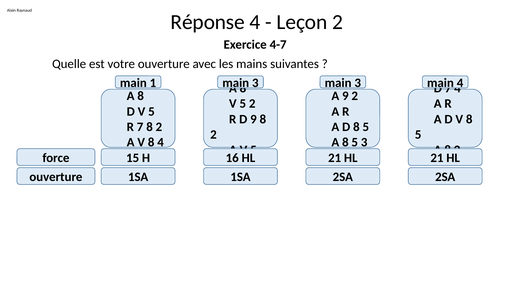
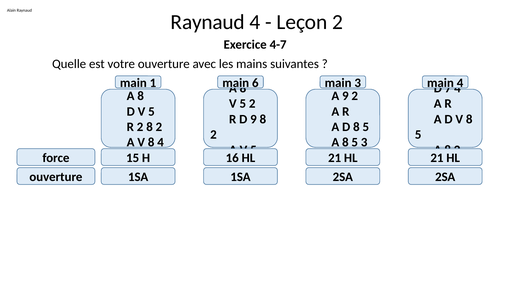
Réponse at (208, 22): Réponse -> Raynaud
3 at (255, 83): 3 -> 6
7 at (140, 127): 7 -> 2
